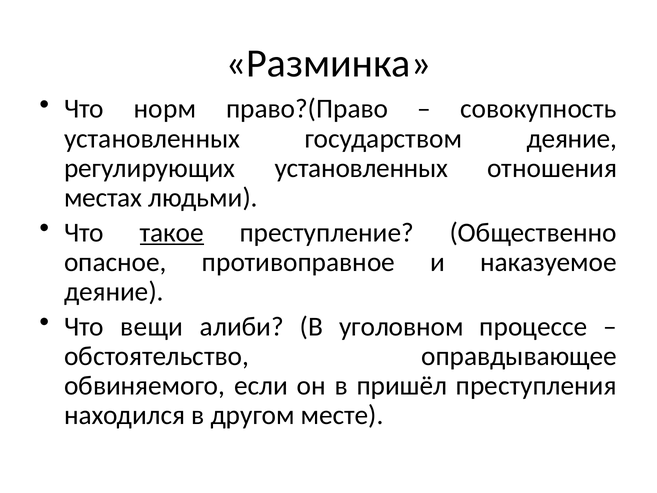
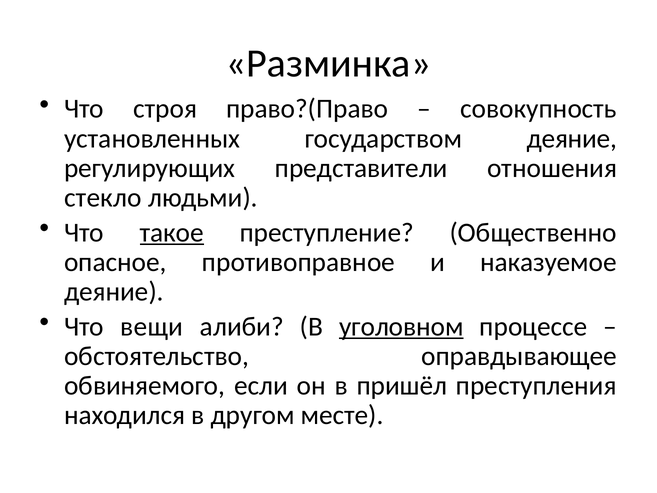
норм: норм -> строя
регулирующих установленных: установленных -> представители
местах: местах -> стекло
уголовном underline: none -> present
